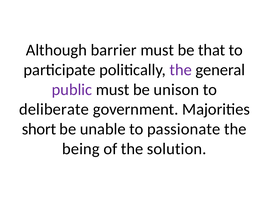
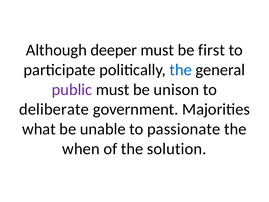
barrier: barrier -> deeper
that: that -> first
the at (181, 70) colour: purple -> blue
short: short -> what
being: being -> when
